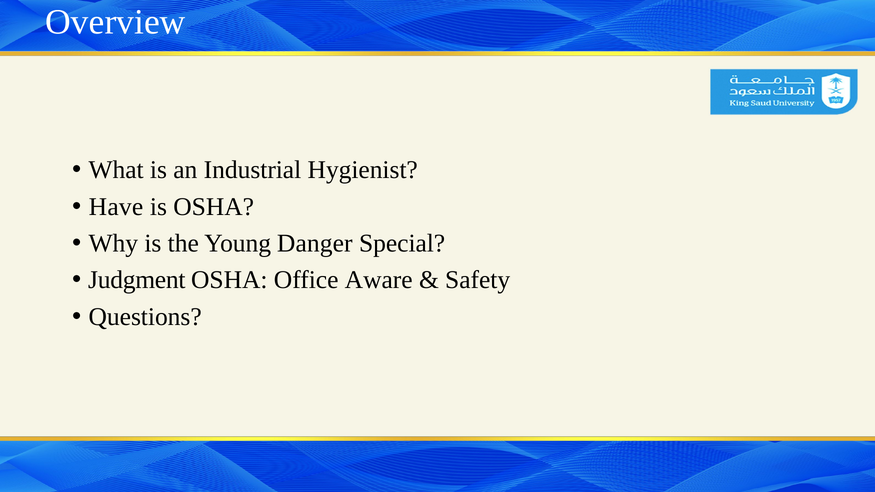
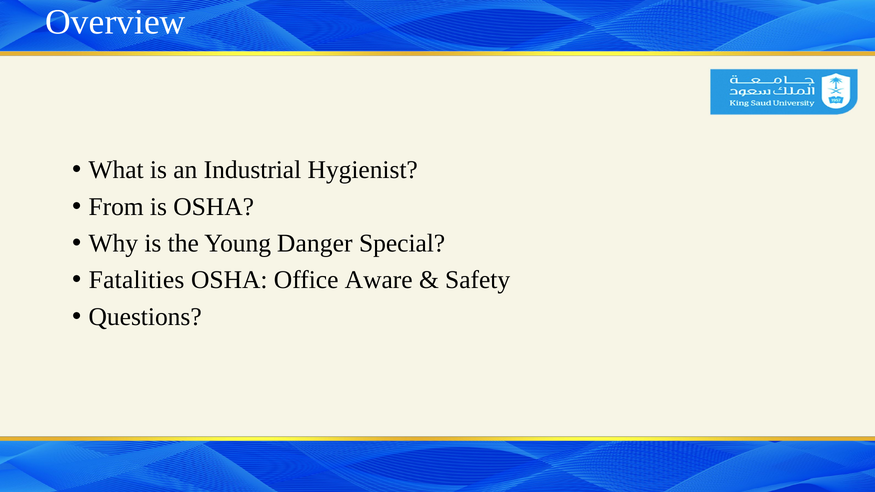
Have: Have -> From
Judgment: Judgment -> Fatalities
